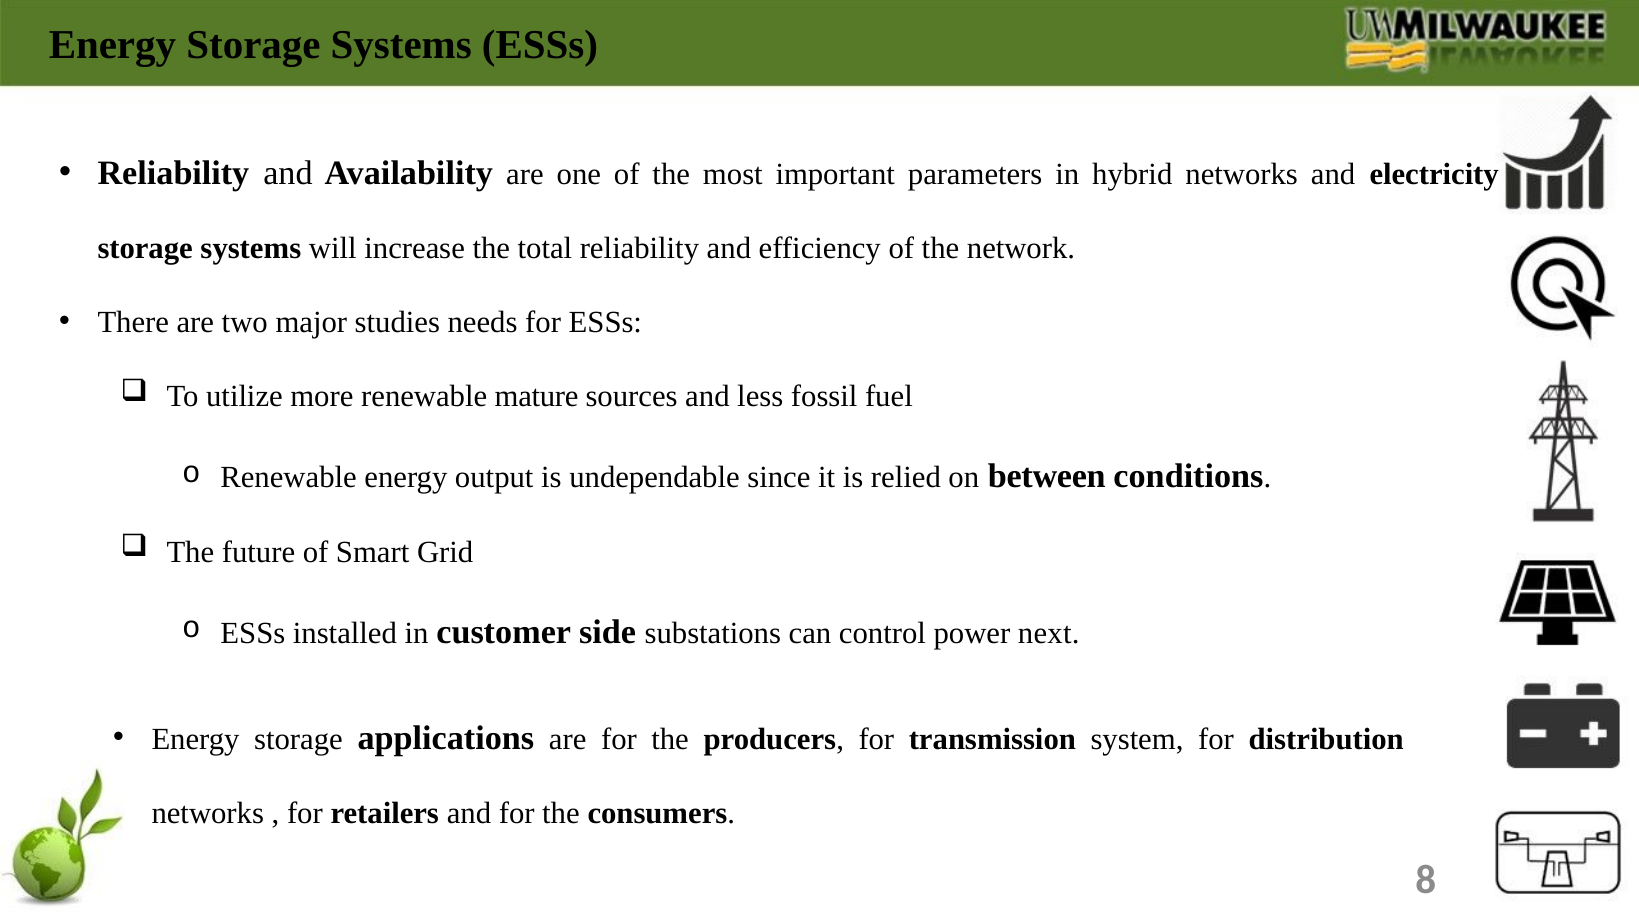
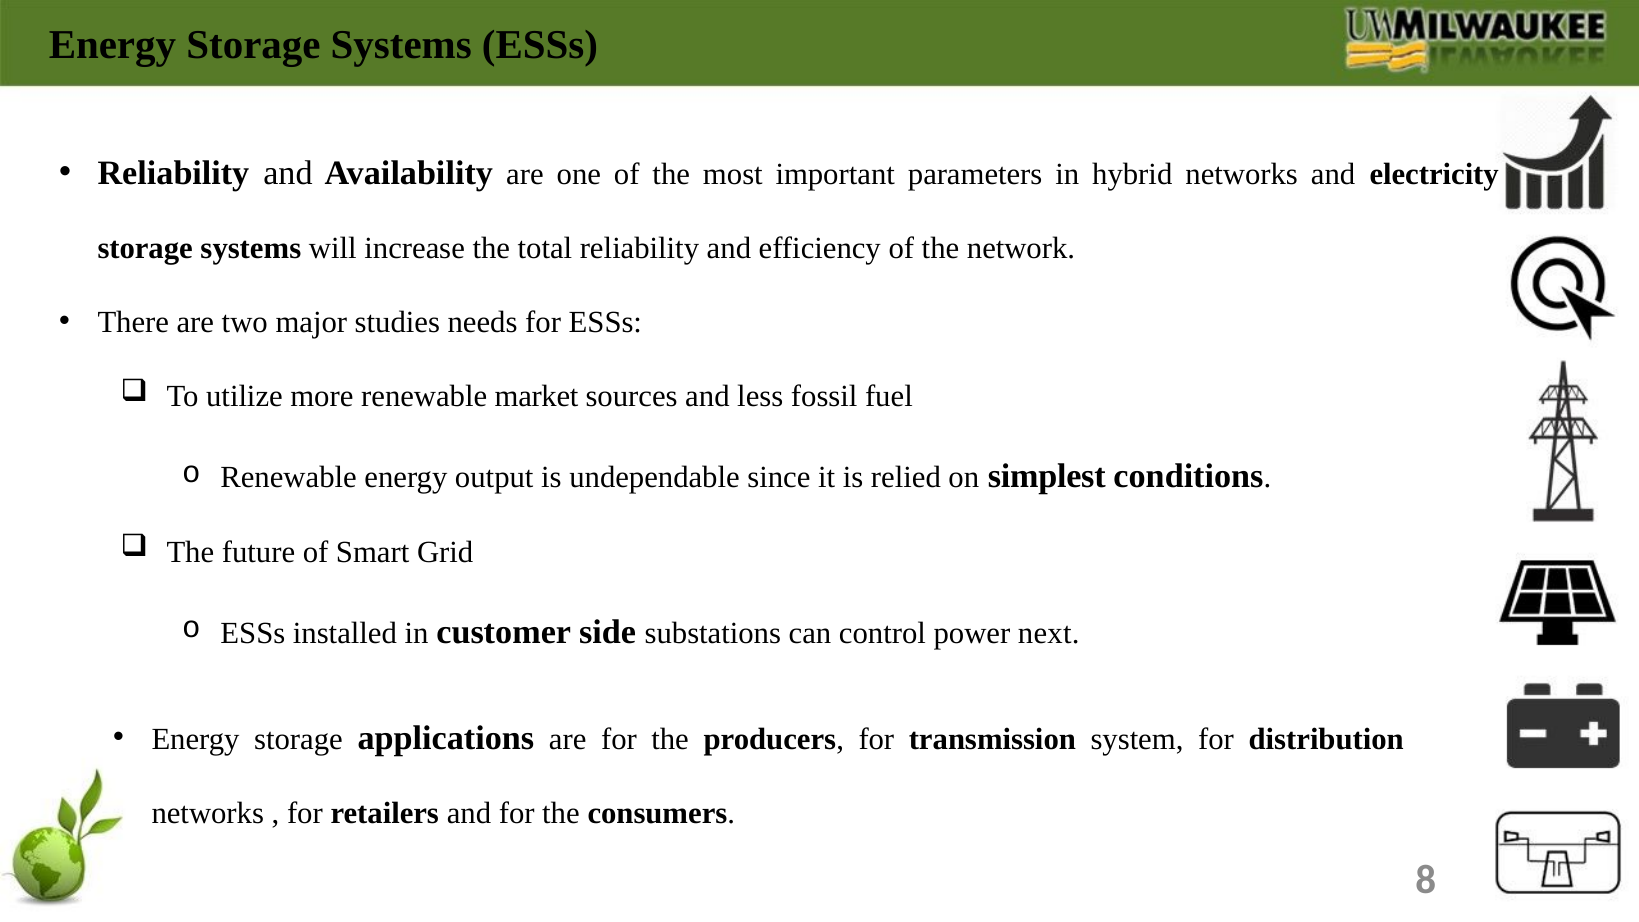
mature: mature -> market
between: between -> simplest
